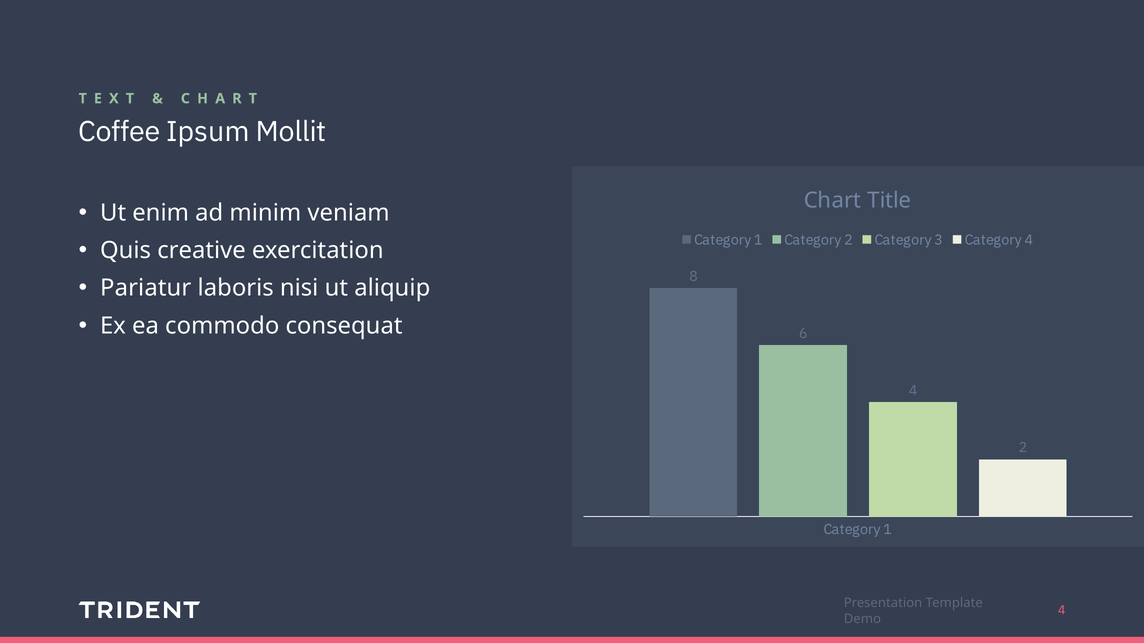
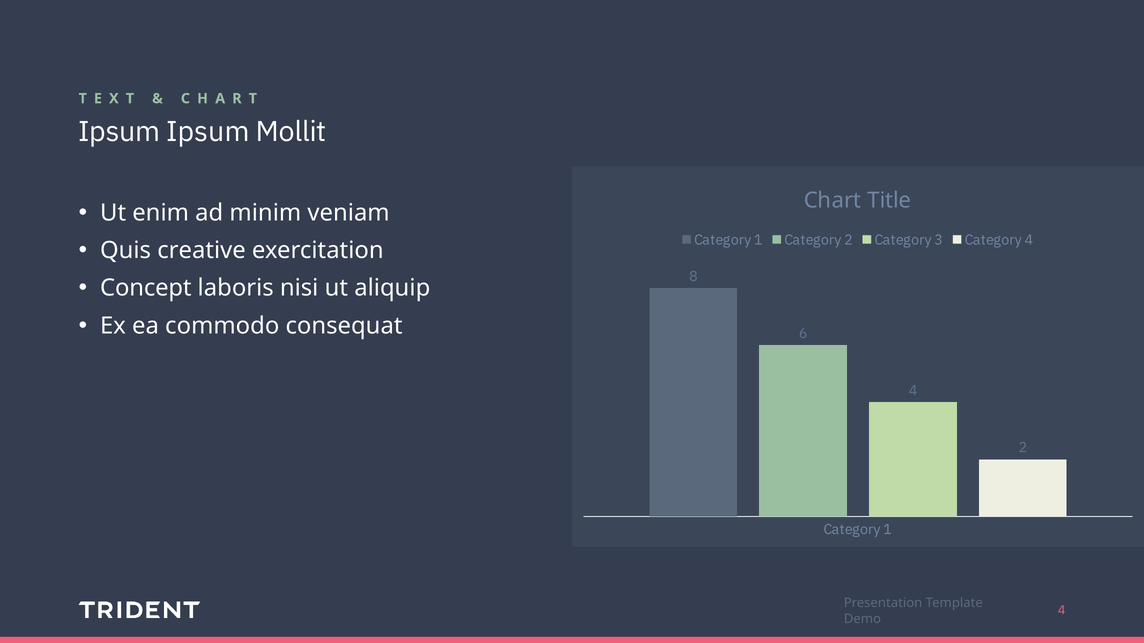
Coffee at (119, 132): Coffee -> Ipsum
Pariatur: Pariatur -> Concept
